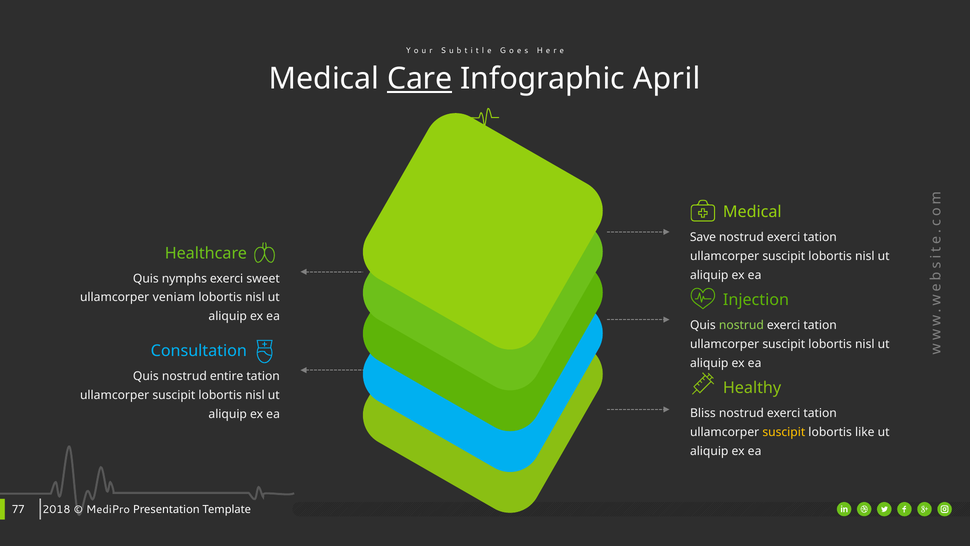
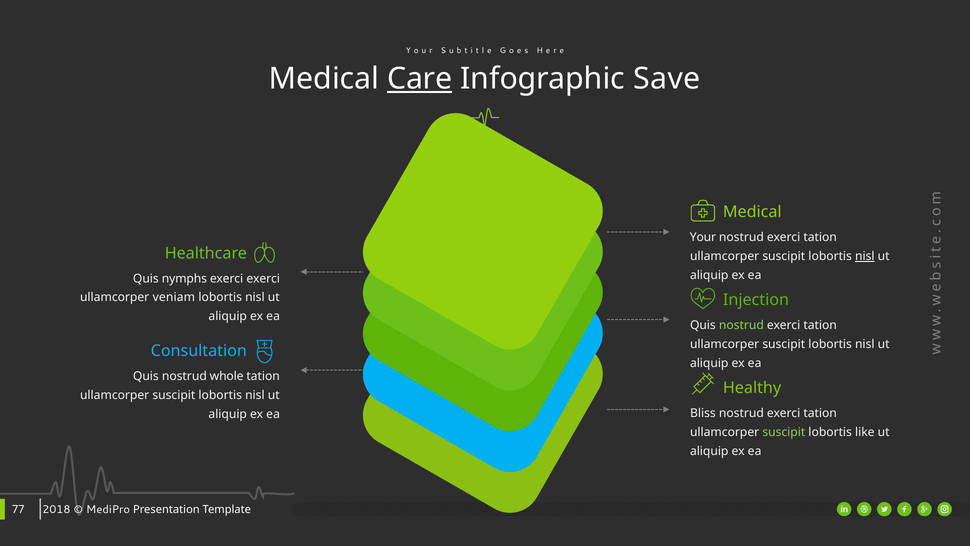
April: April -> Save
Save: Save -> Your
nisl at (865, 256) underline: none -> present
exerci sweet: sweet -> exerci
entire: entire -> whole
suscipit at (784, 432) colour: yellow -> light green
